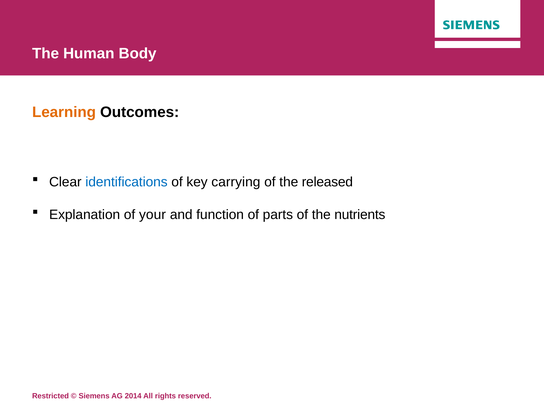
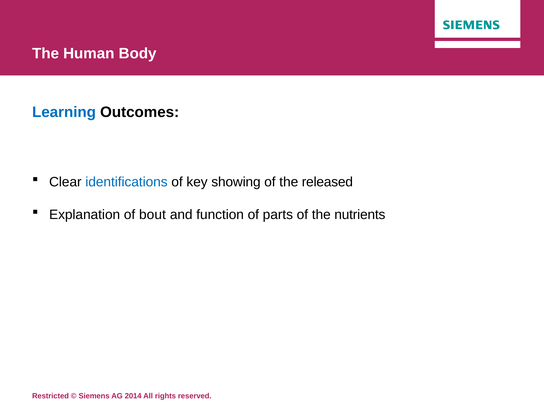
Learning colour: orange -> blue
carrying: carrying -> showing
your: your -> bout
